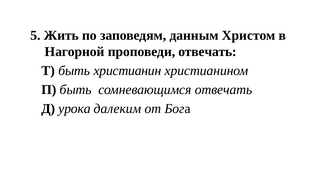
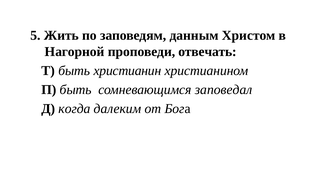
сомневающимся отвечать: отвечать -> заповедал
урока: урока -> когда
